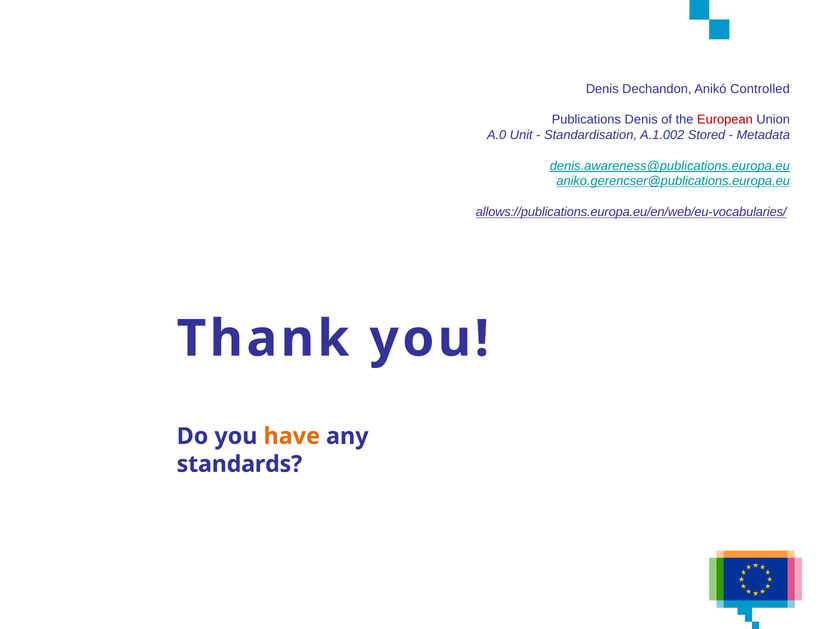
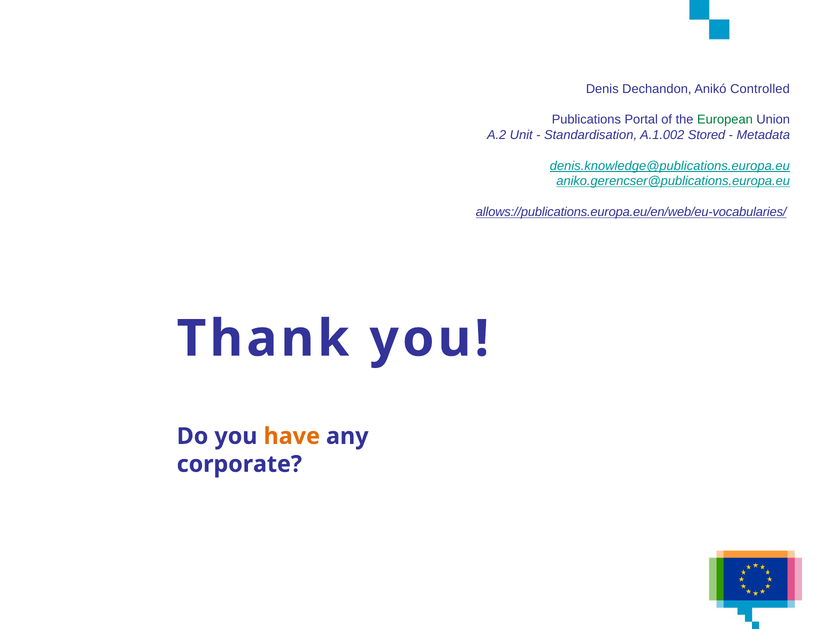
Publications Denis: Denis -> Portal
European colour: red -> green
A.0: A.0 -> A.2
denis.awareness@publications.europa.eu: denis.awareness@publications.europa.eu -> denis.knowledge@publications.europa.eu
standards: standards -> corporate
